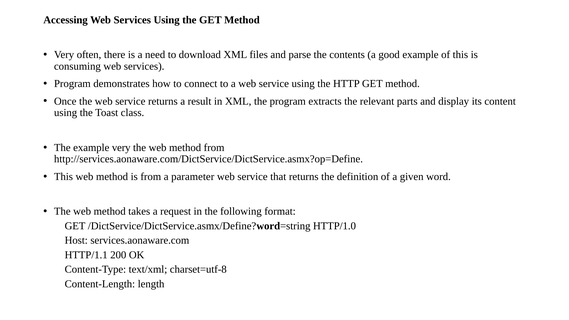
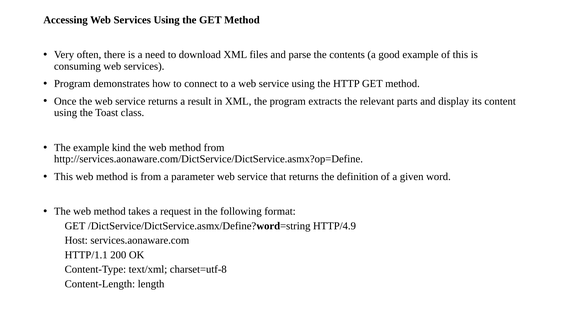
example very: very -> kind
HTTP/1.0: HTTP/1.0 -> HTTP/4.9
